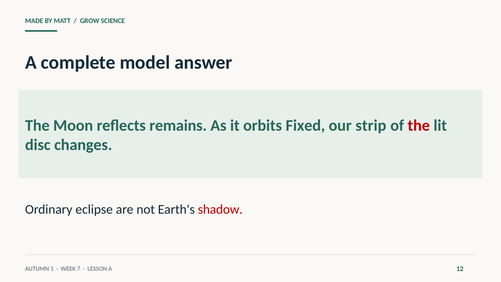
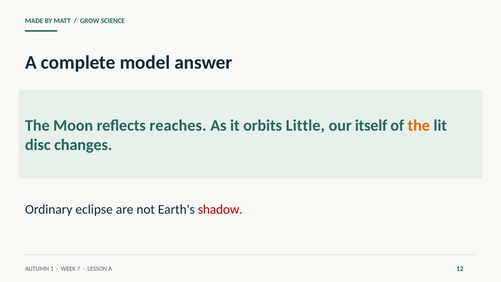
remains: remains -> reaches
Fixed: Fixed -> Little
strip: strip -> itself
the at (419, 126) colour: red -> orange
